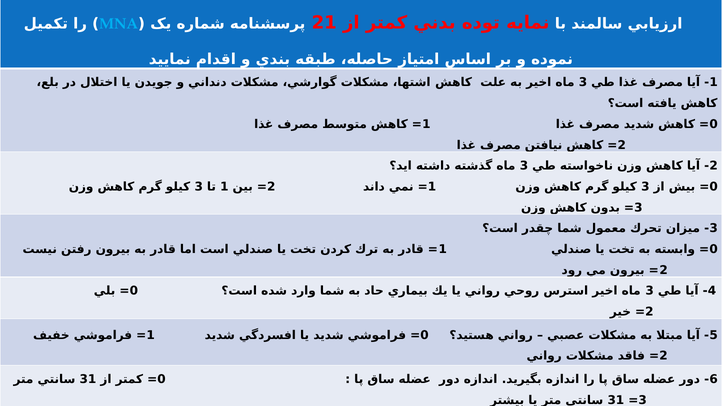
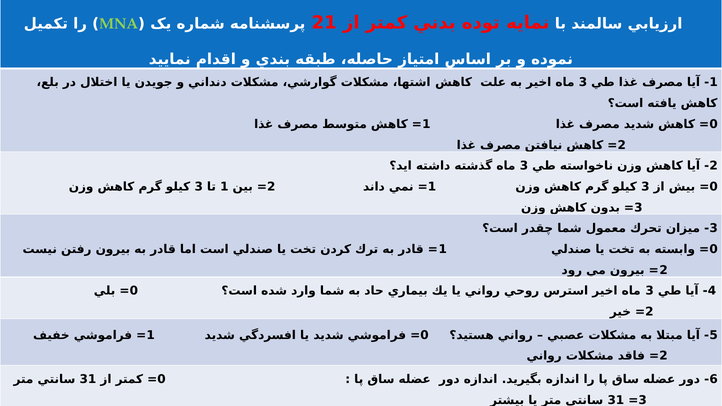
MNA colour: light blue -> light green
